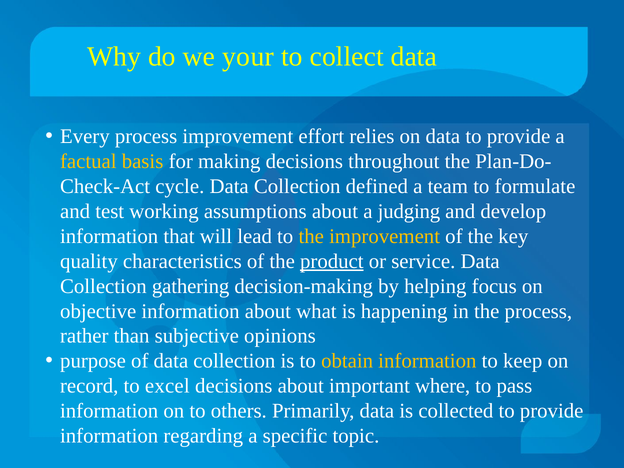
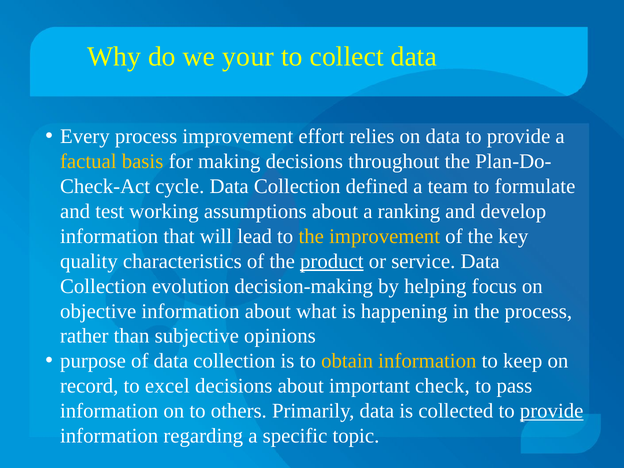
judging: judging -> ranking
gathering: gathering -> evolution
where: where -> check
provide at (552, 411) underline: none -> present
